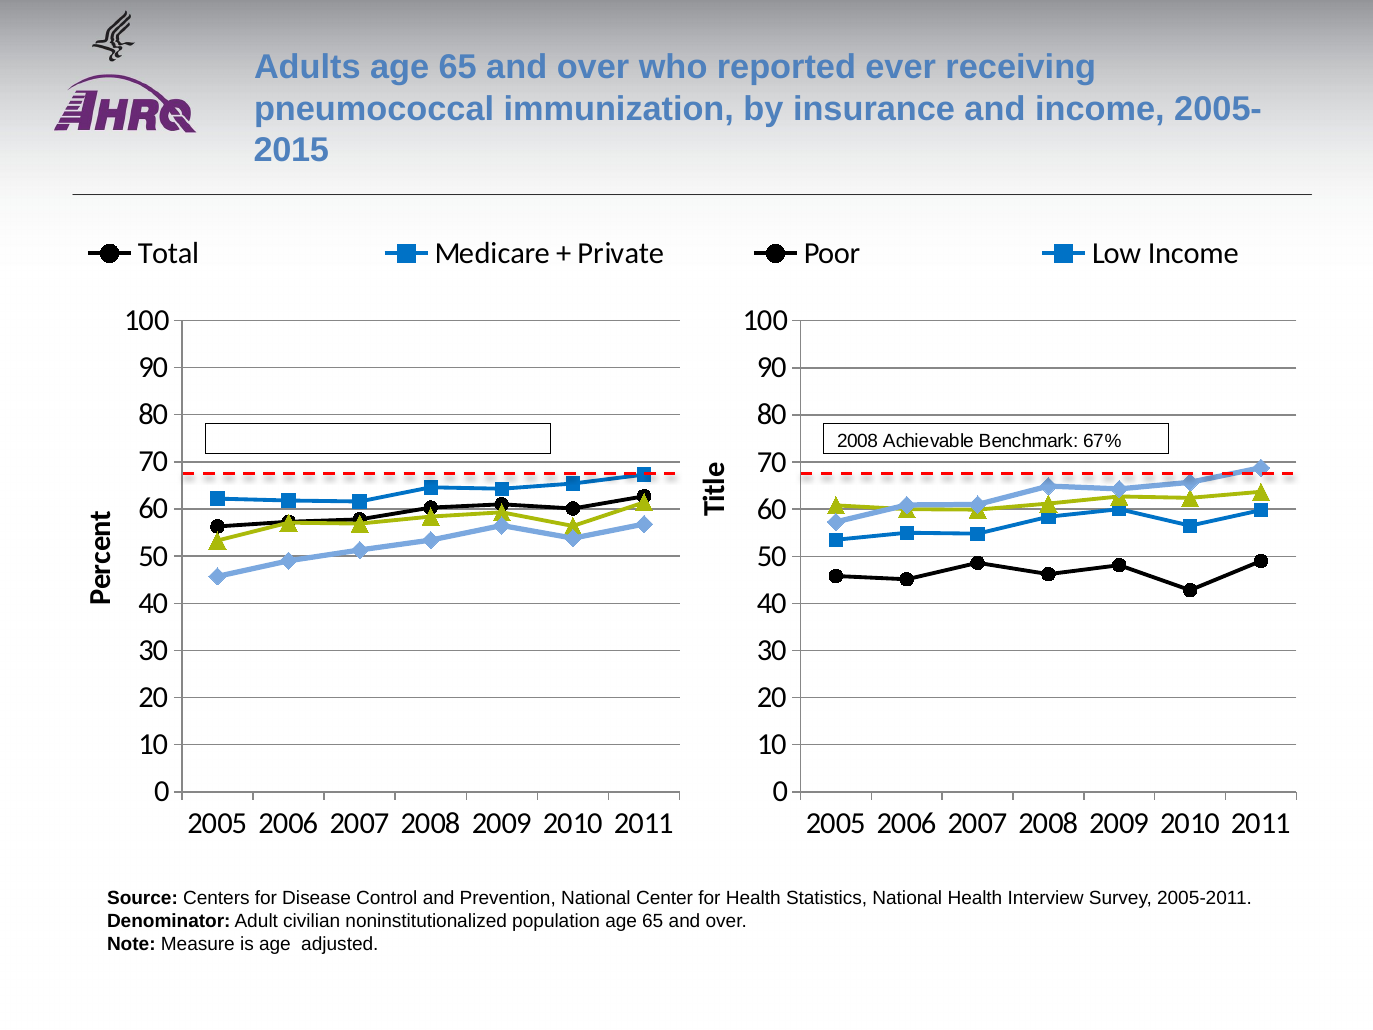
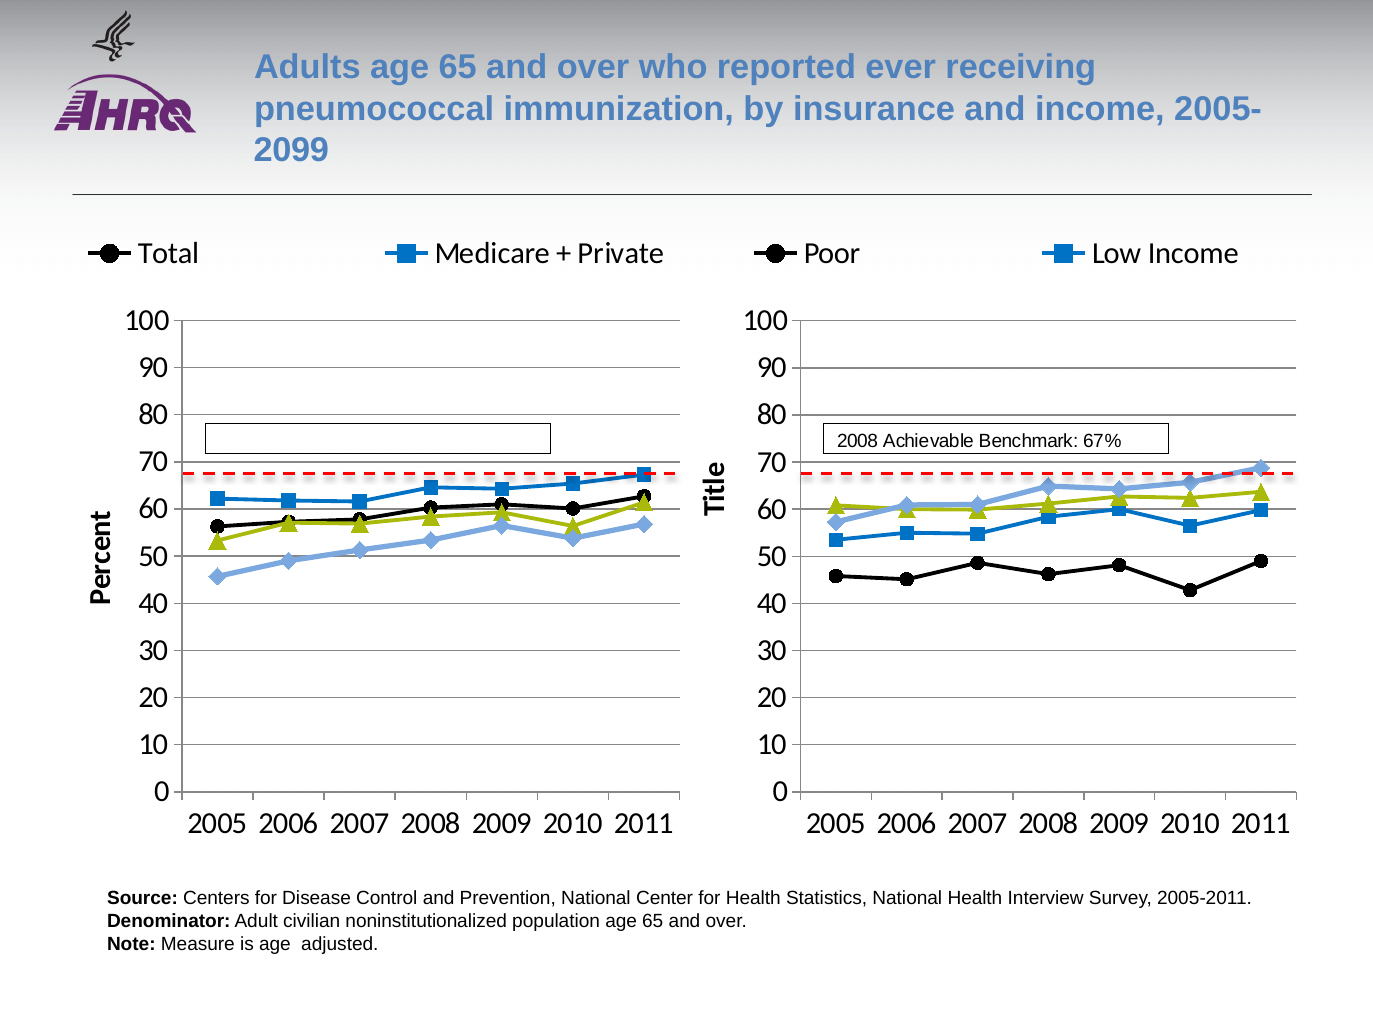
2015: 2015 -> 2099
